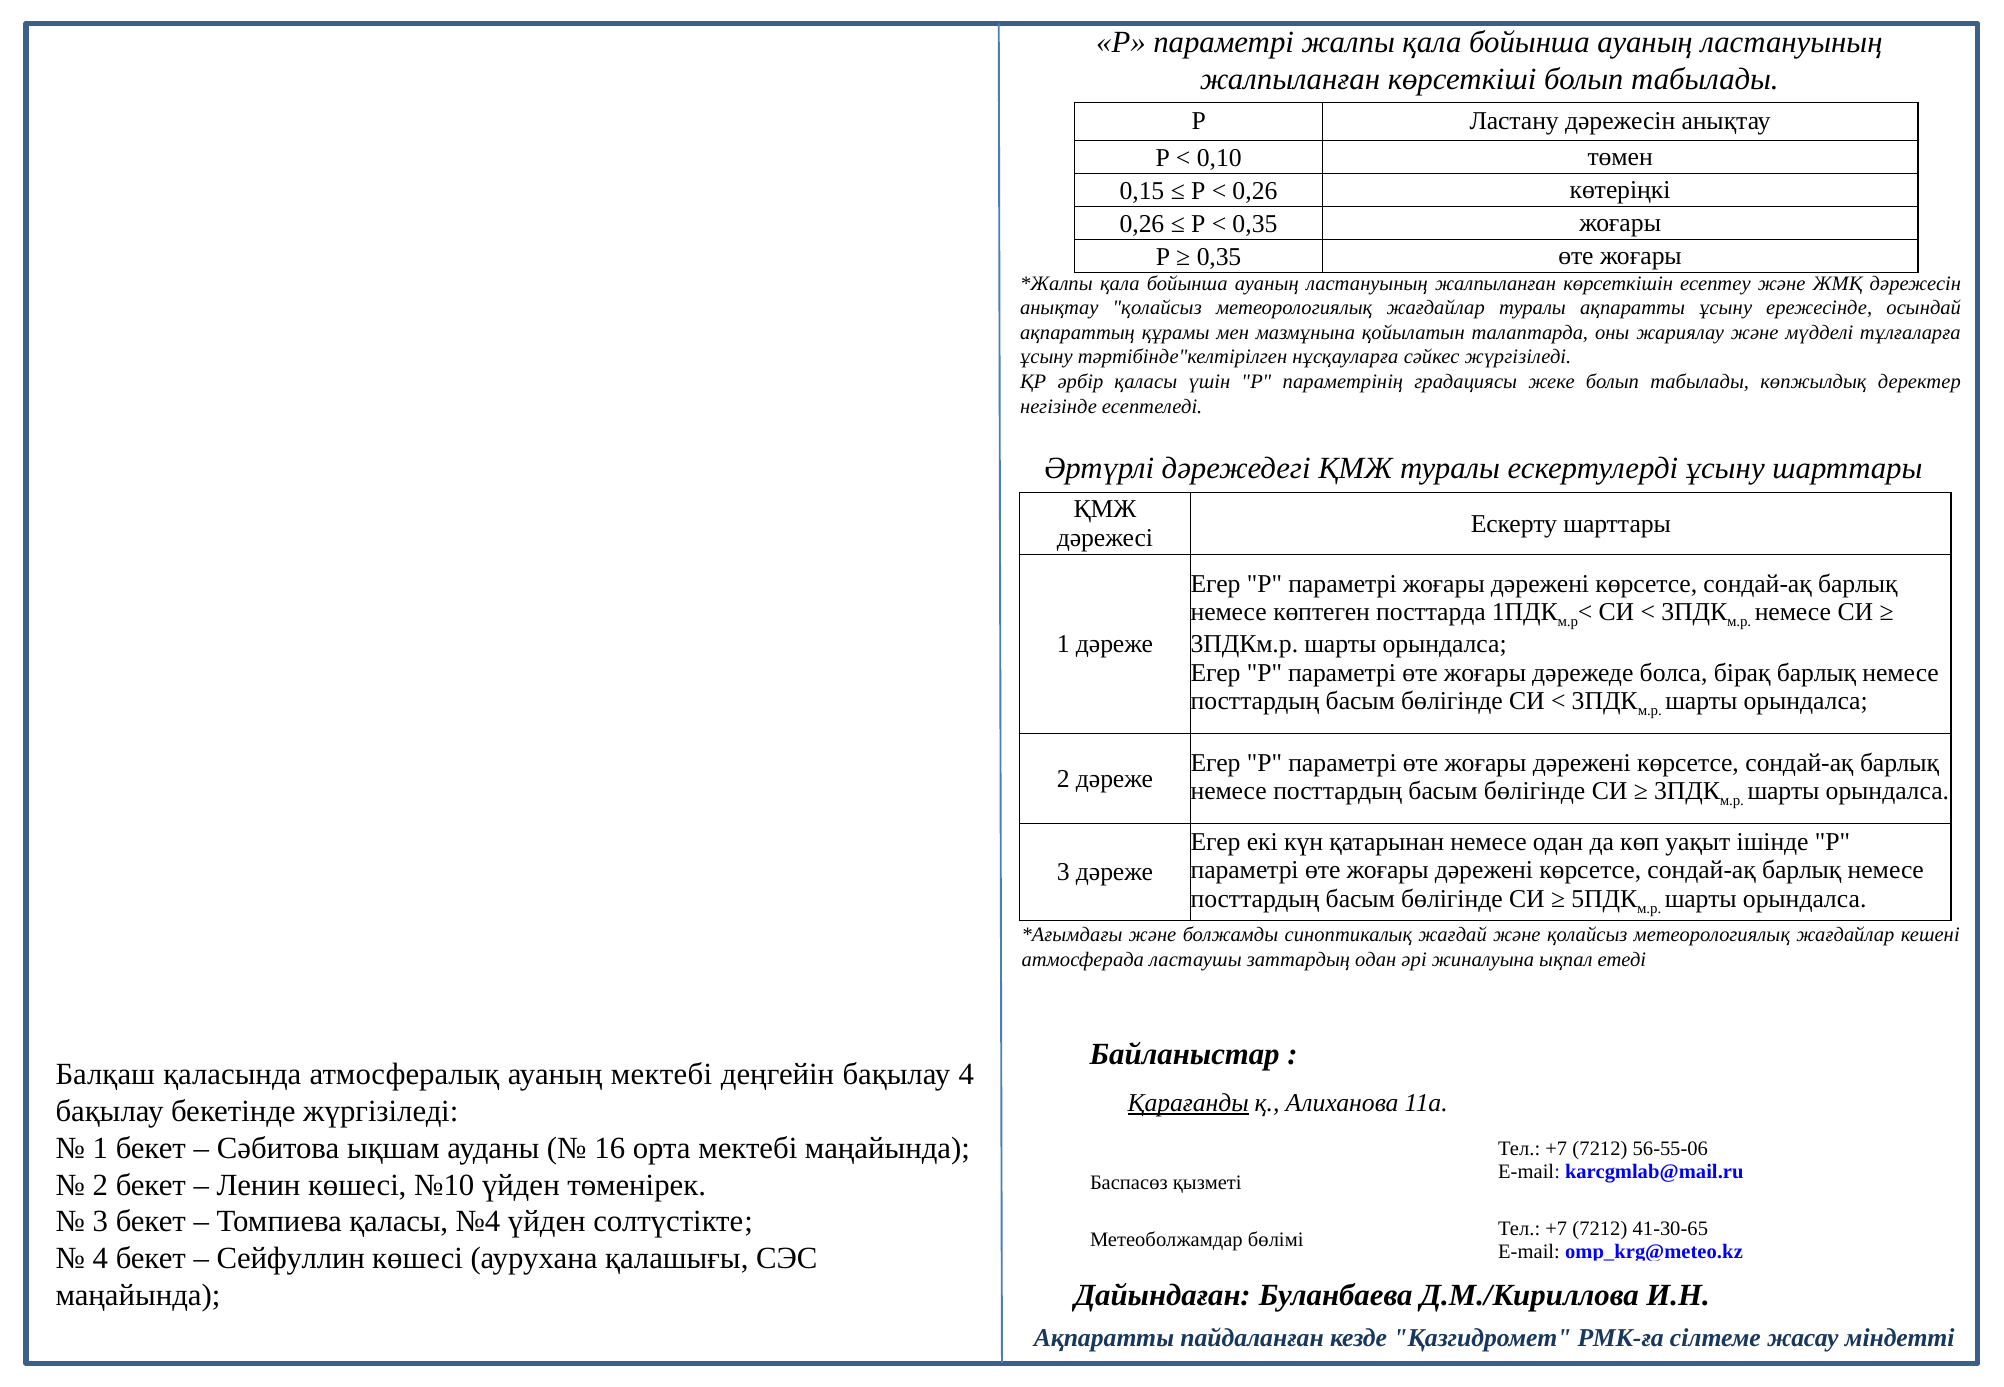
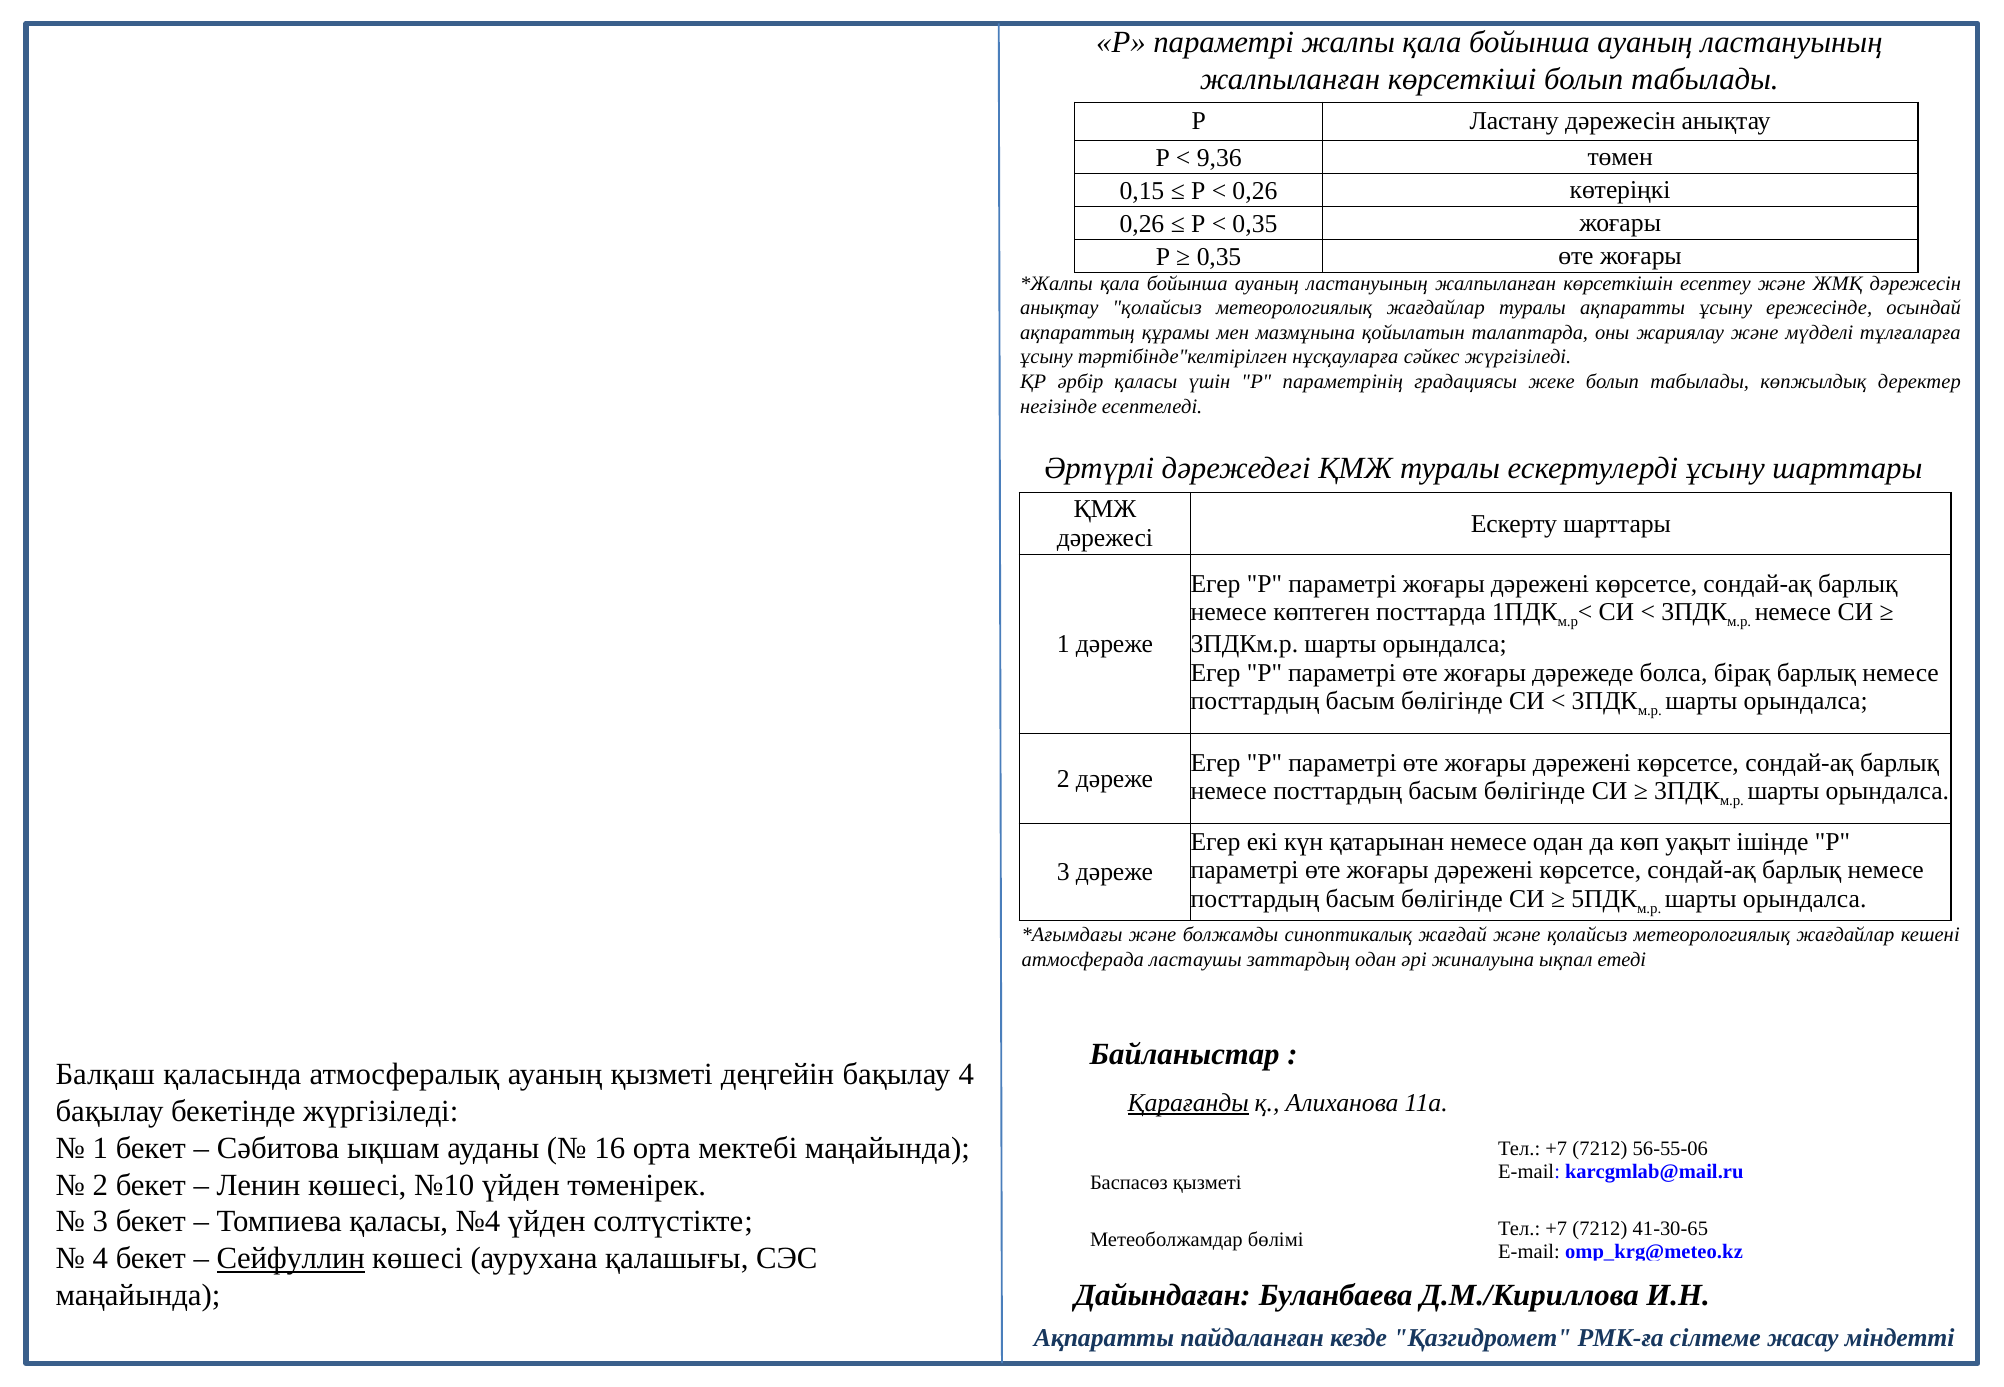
0,10: 0,10 -> 9,36
ауаның мектебі: мектебі -> қызметі
Сейфуллин underline: none -> present
